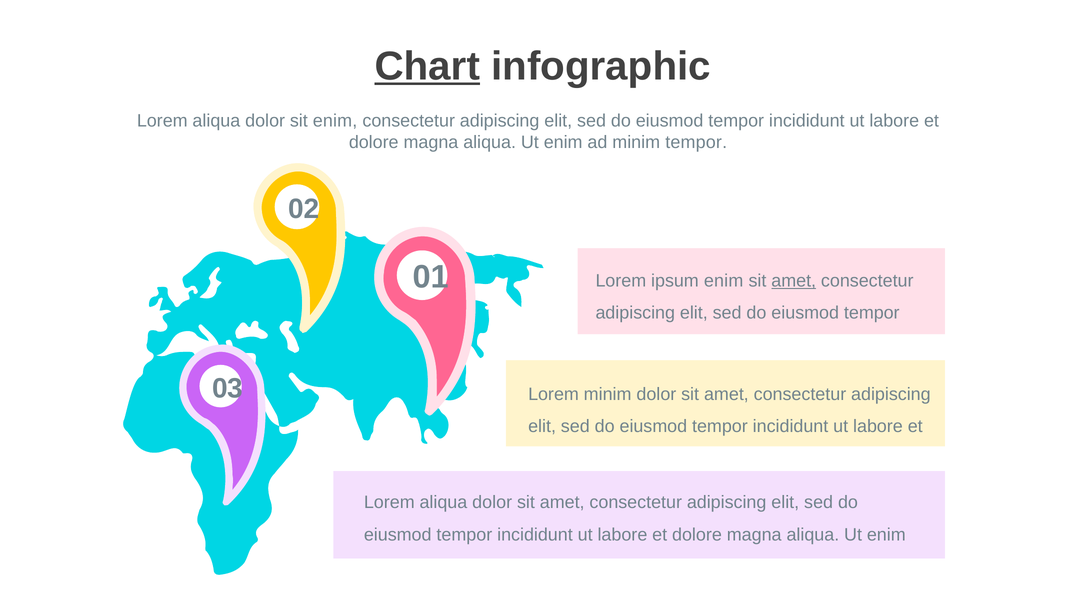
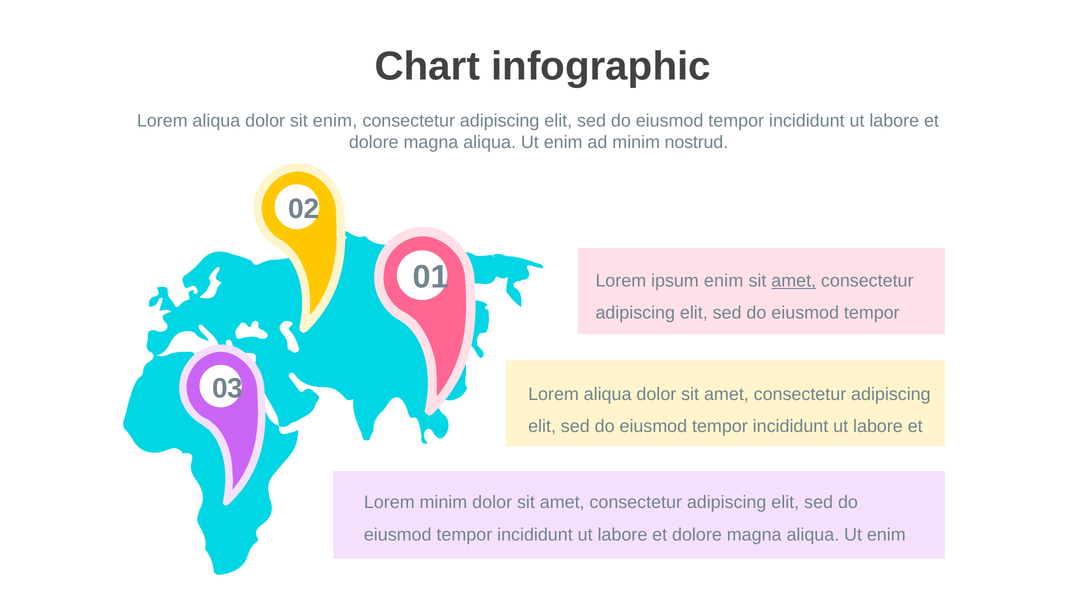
Chart underline: present -> none
minim tempor: tempor -> nostrud
minim at (608, 394): minim -> aliqua
aliqua at (443, 502): aliqua -> minim
